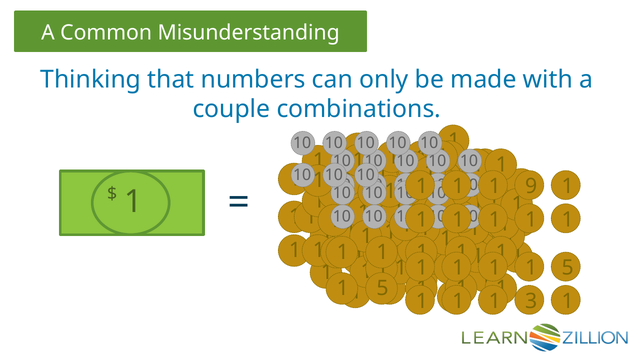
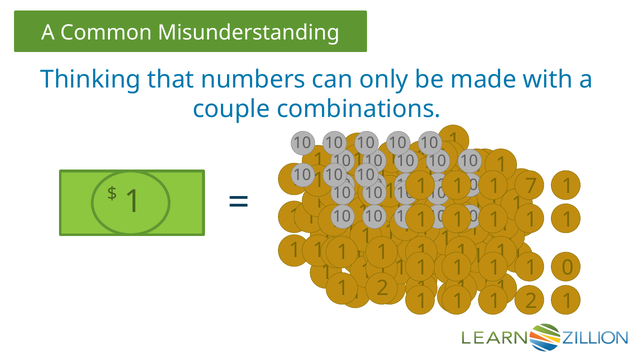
9: 9 -> 7
5 at (568, 268): 5 -> 0
5 at (382, 288): 5 -> 2
3 at (531, 301): 3 -> 2
